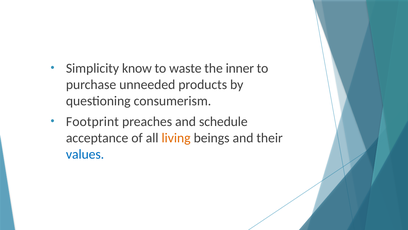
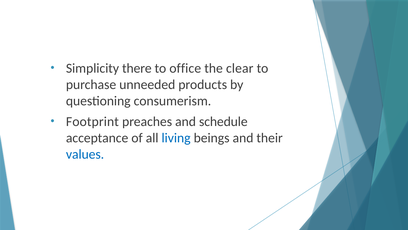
know: know -> there
waste: waste -> office
inner: inner -> clear
living colour: orange -> blue
